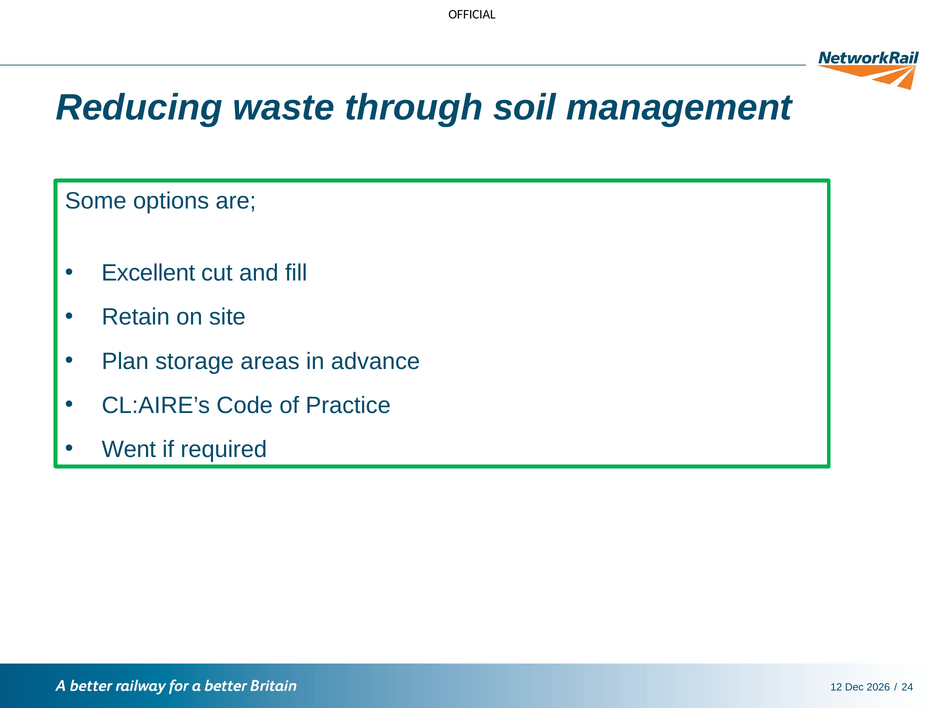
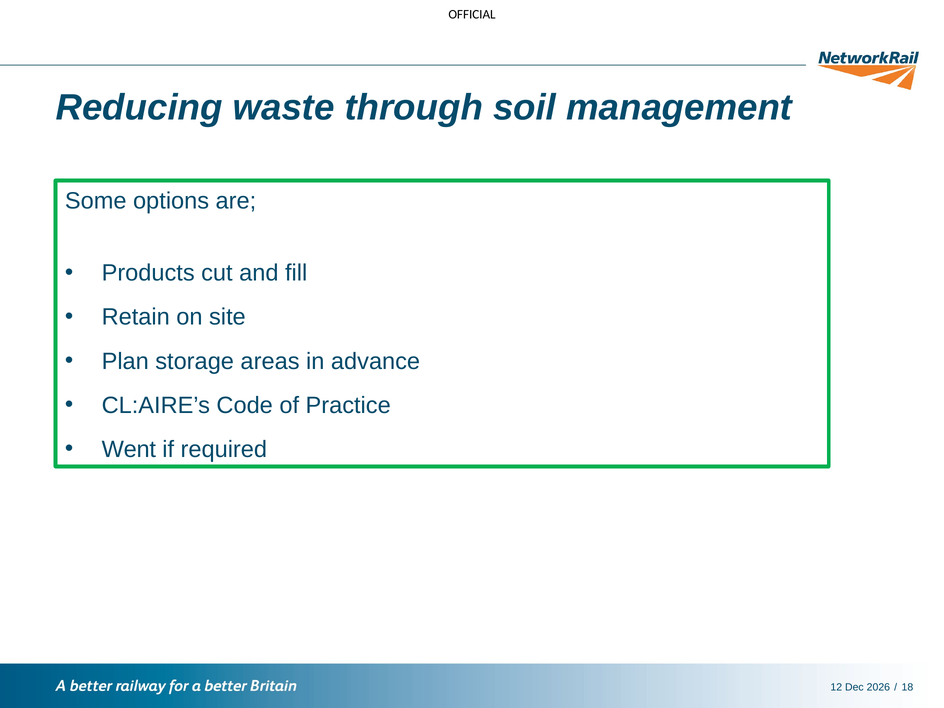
Excellent: Excellent -> Products
24: 24 -> 18
